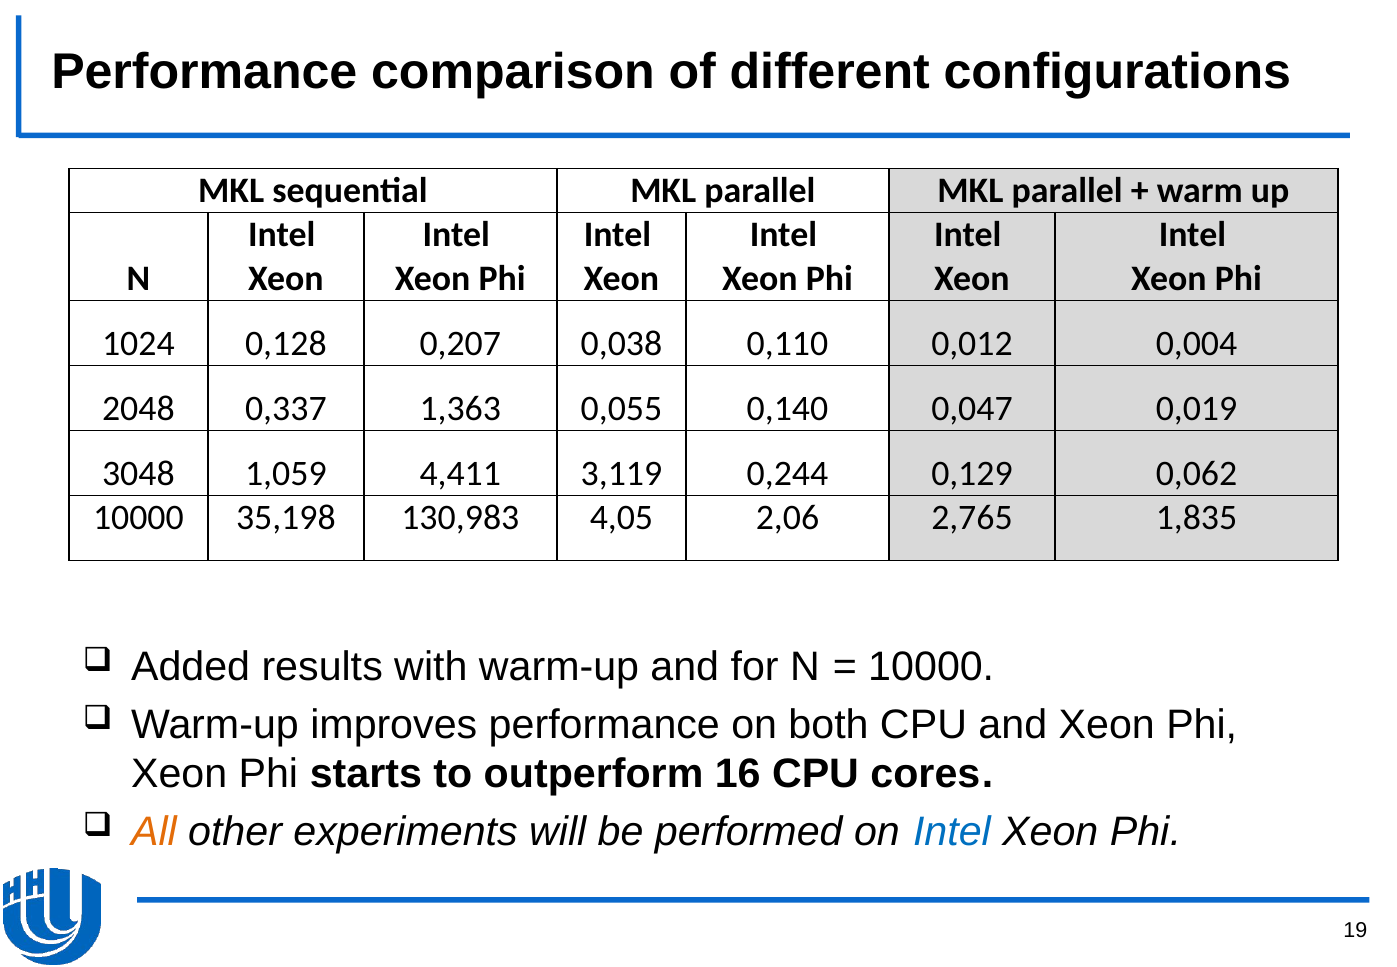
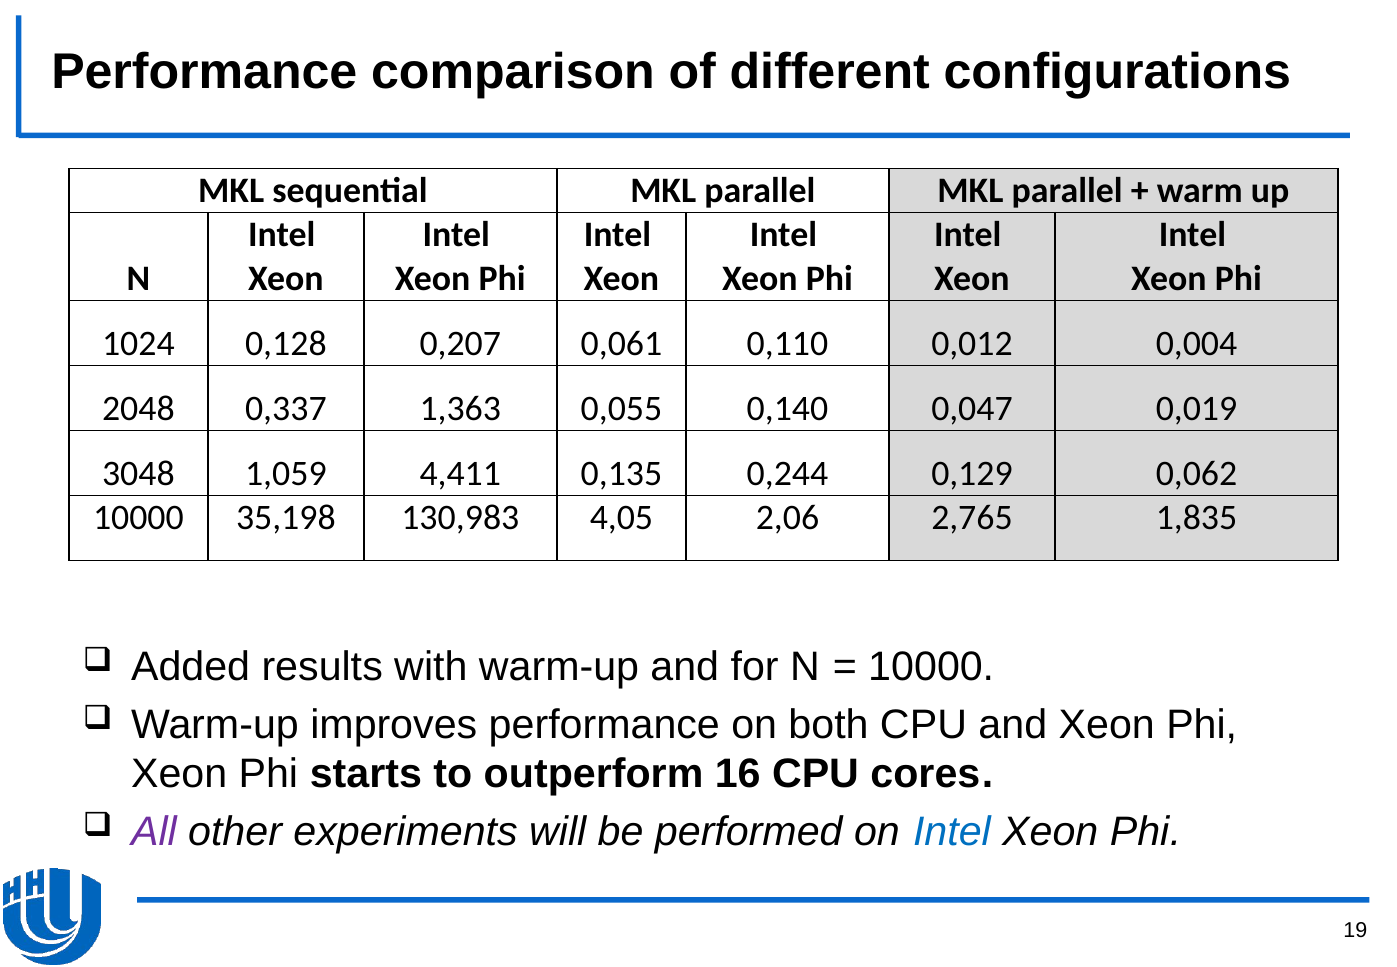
0,038: 0,038 -> 0,061
3,119: 3,119 -> 0,135
All colour: orange -> purple
